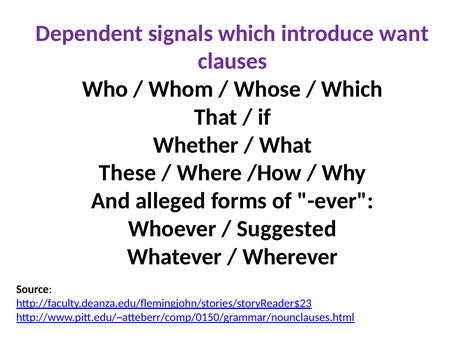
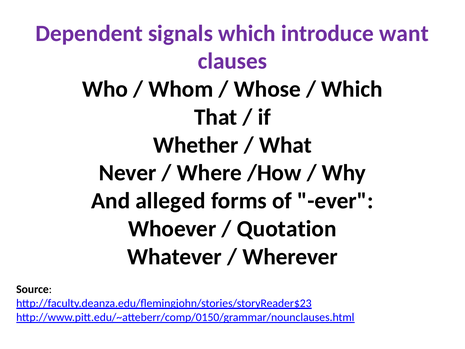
These: These -> Never
Suggested: Suggested -> Quotation
